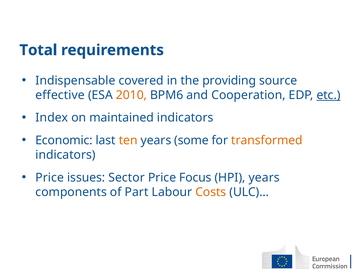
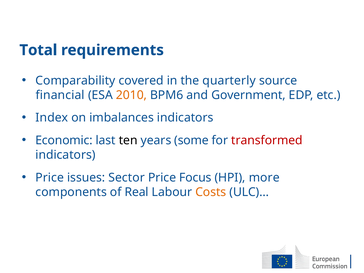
Indispensable: Indispensable -> Comparability
providing: providing -> quarterly
effective: effective -> financial
Cooperation: Cooperation -> Government
etc underline: present -> none
maintained: maintained -> imbalances
ten colour: orange -> black
transformed colour: orange -> red
HPI years: years -> more
Part: Part -> Real
